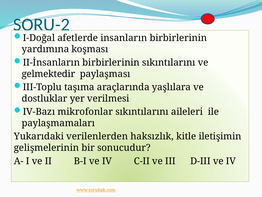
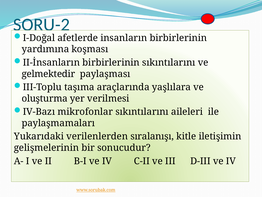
dostluklar: dostluklar -> oluşturma
haksızlık: haksızlık -> sıralanışı
